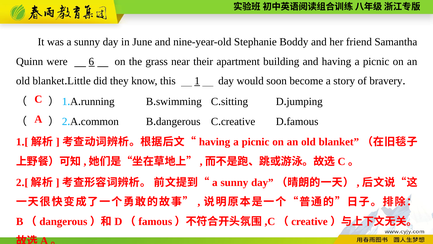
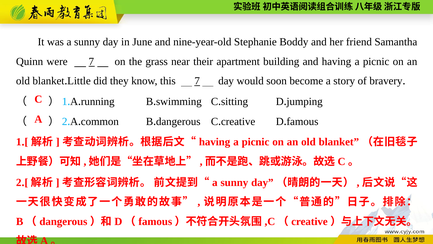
were 6: 6 -> 7
this 1: 1 -> 7
